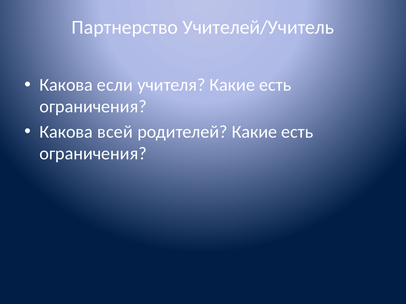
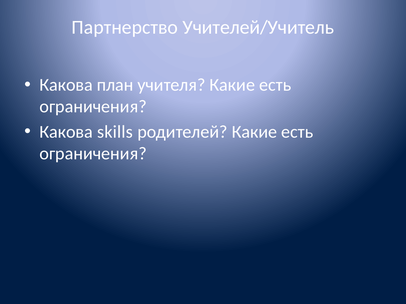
если: если -> план
всей: всей -> skills
